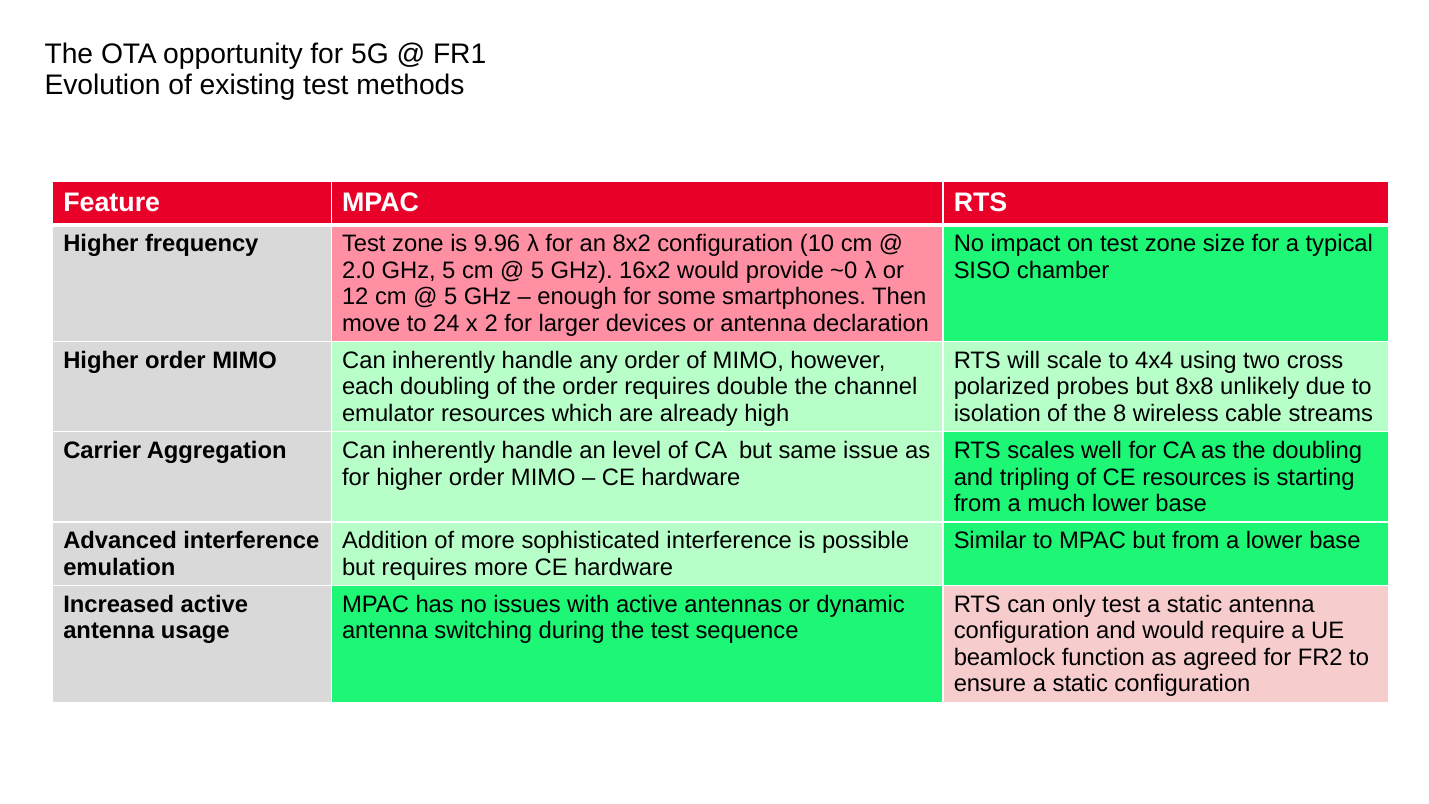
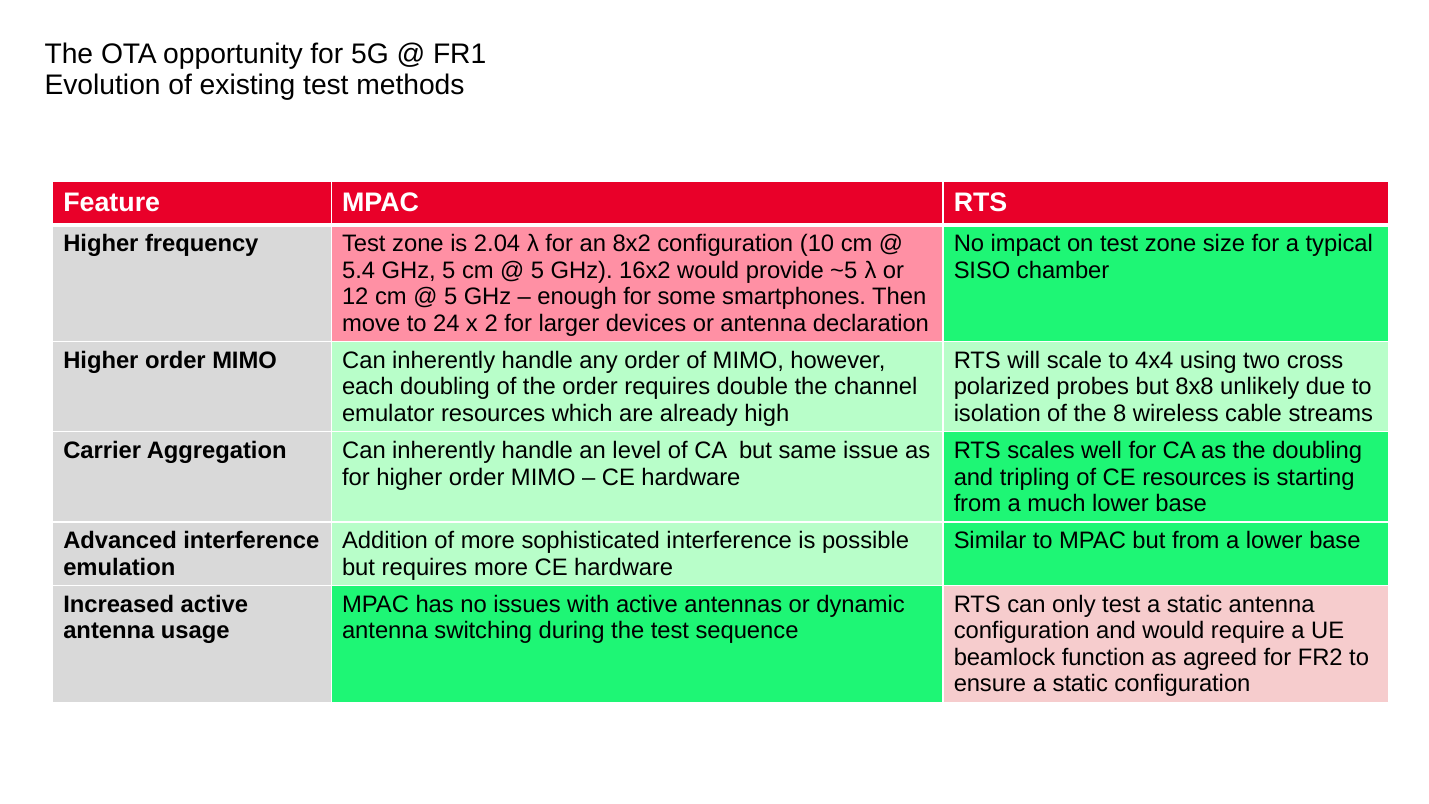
9.96: 9.96 -> 2.04
2.0: 2.0 -> 5.4
~0: ~0 -> ~5
